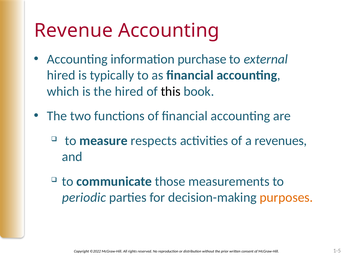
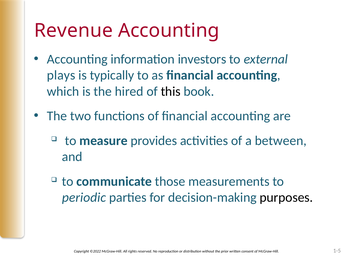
purchase: purchase -> investors
hired at (61, 76): hired -> plays
respects: respects -> provides
revenues: revenues -> between
purposes colour: orange -> black
